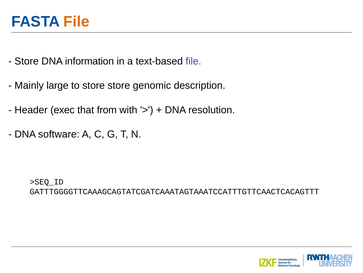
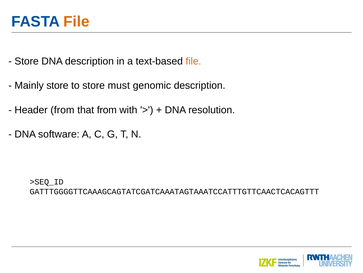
DNA information: information -> description
file at (193, 61) colour: purple -> orange
Mainly large: large -> store
store store: store -> must
Header exec: exec -> from
